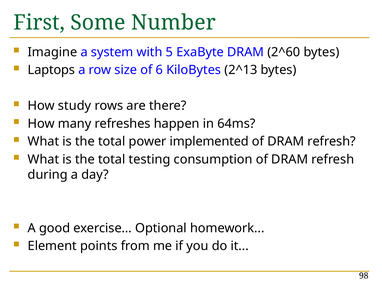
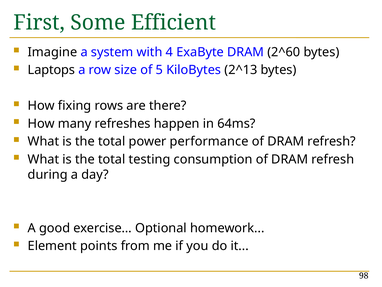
Number: Number -> Efficient
5: 5 -> 4
6: 6 -> 5
study: study -> fixing
implemented: implemented -> performance
